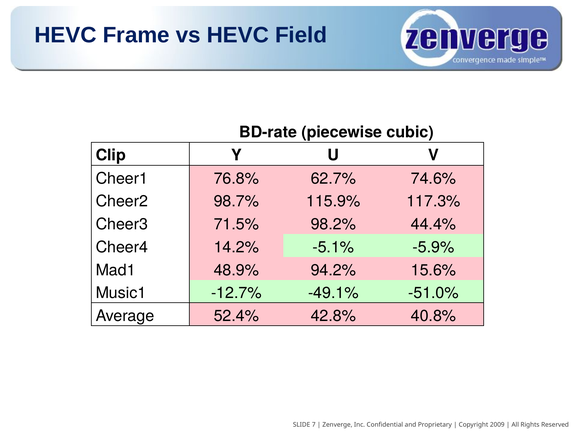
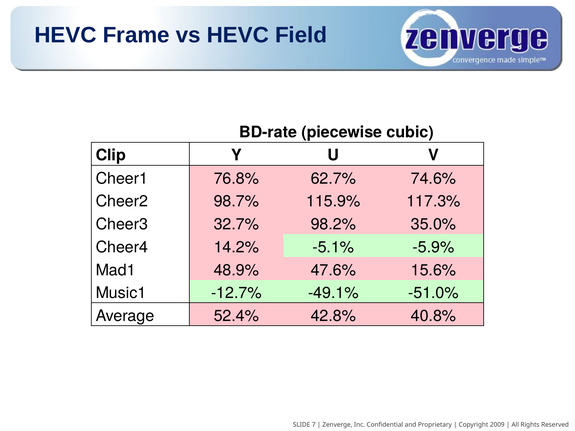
71.5%: 71.5% -> 32.7%
44.4%: 44.4% -> 35.0%
94.2%: 94.2% -> 47.6%
